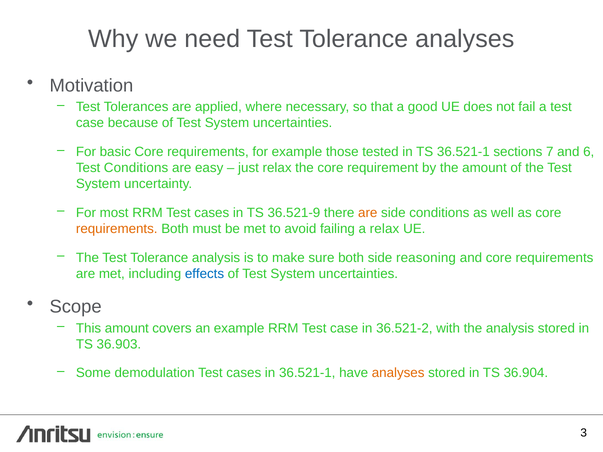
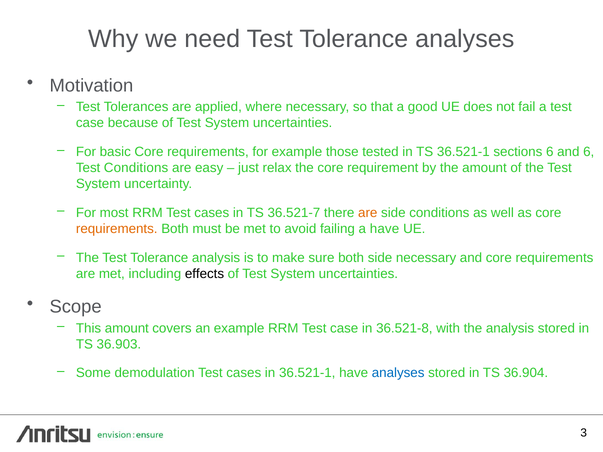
sections 7: 7 -> 6
36.521-9: 36.521-9 -> 36.521-7
a relax: relax -> have
side reasoning: reasoning -> necessary
effects colour: blue -> black
36.521-2: 36.521-2 -> 36.521-8
analyses at (398, 373) colour: orange -> blue
